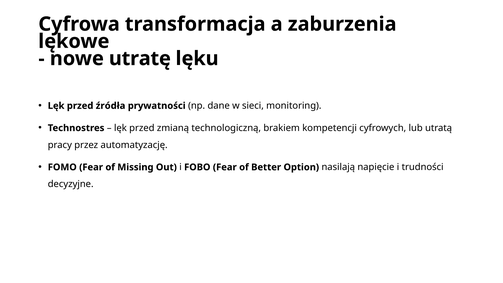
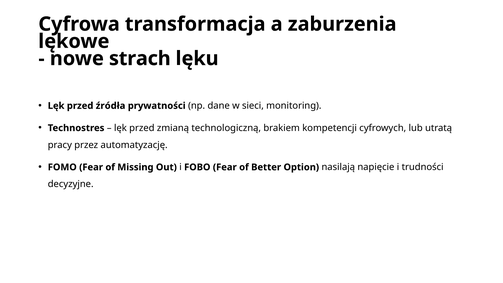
utratę: utratę -> strach
